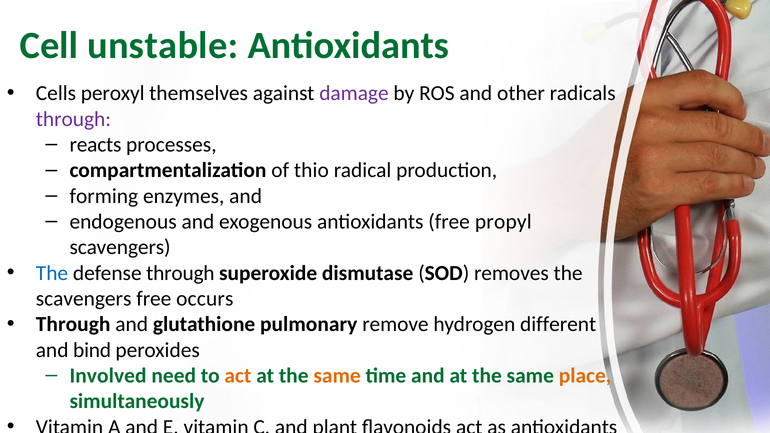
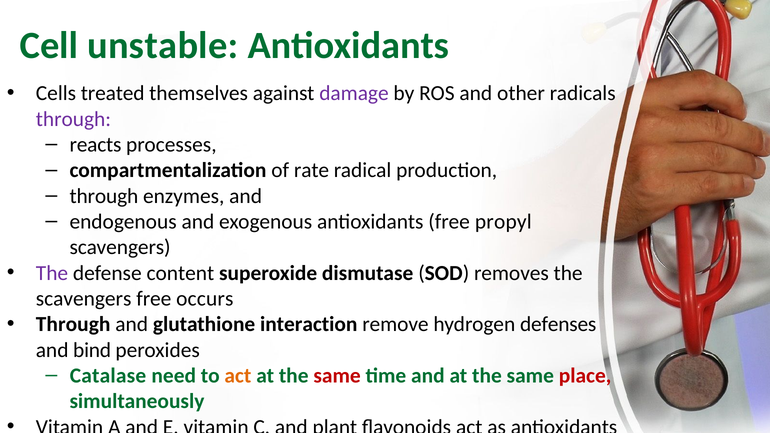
peroxyl: peroxyl -> treated
thio: thio -> rate
forming at (104, 196): forming -> through
The at (52, 273) colour: blue -> purple
defense through: through -> content
pulmonary: pulmonary -> interaction
different: different -> defenses
Involved: Involved -> Catalase
same at (337, 376) colour: orange -> red
place colour: orange -> red
